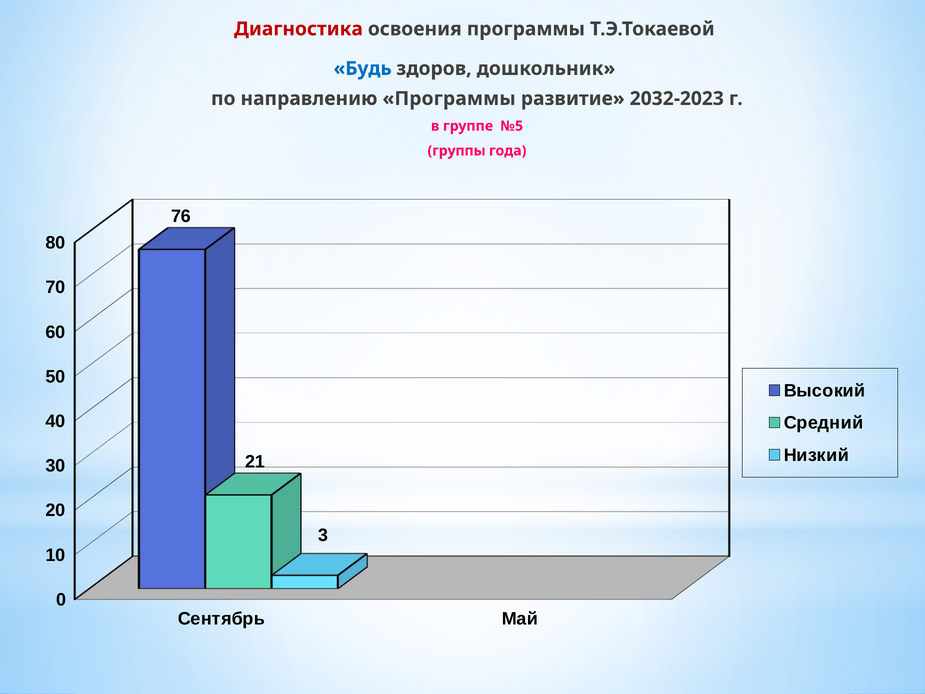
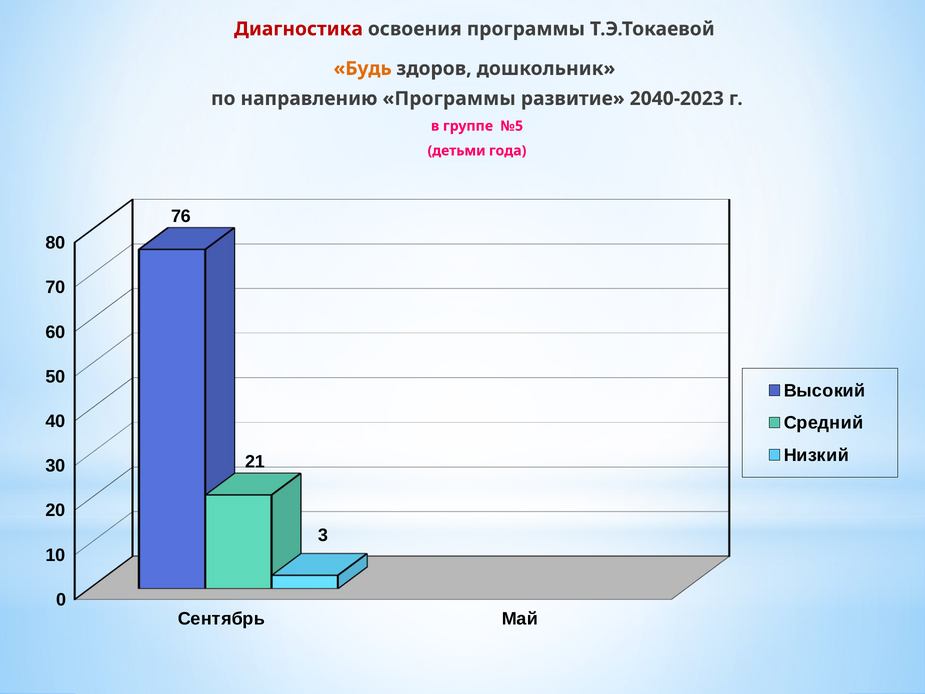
Будь colour: blue -> orange
2032-2023: 2032-2023 -> 2040-2023
группы: группы -> детьми
